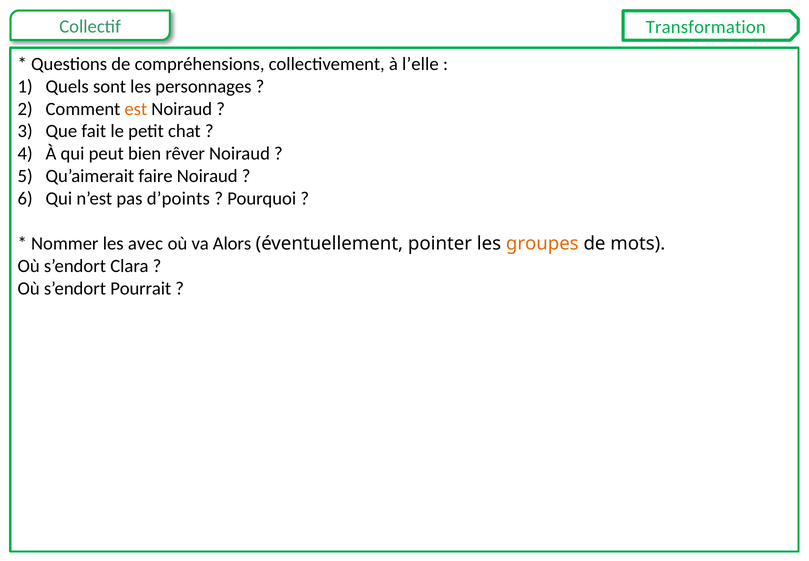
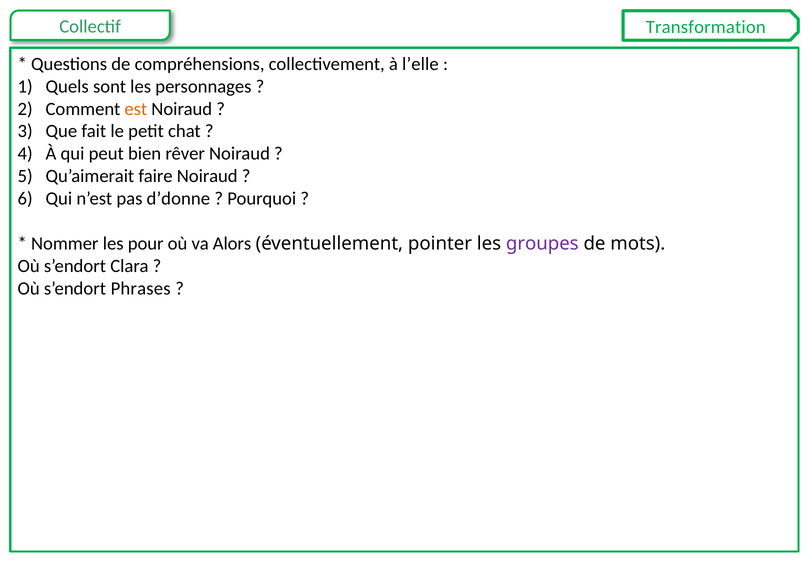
d’points: d’points -> d’donne
avec: avec -> pour
groupes colour: orange -> purple
Pourrait: Pourrait -> Phrases
